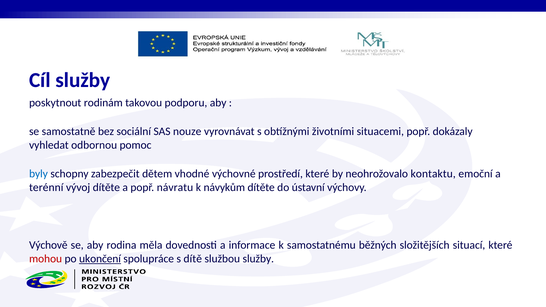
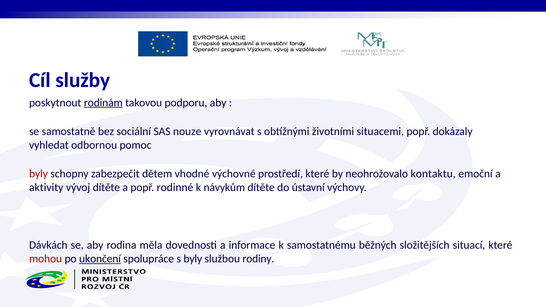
rodinám underline: none -> present
byly at (38, 174) colour: blue -> red
terénní: terénní -> aktivity
návratu: návratu -> rodinné
Výchově: Výchově -> Dávkách
s dítě: dítě -> byly
službou služby: služby -> rodiny
